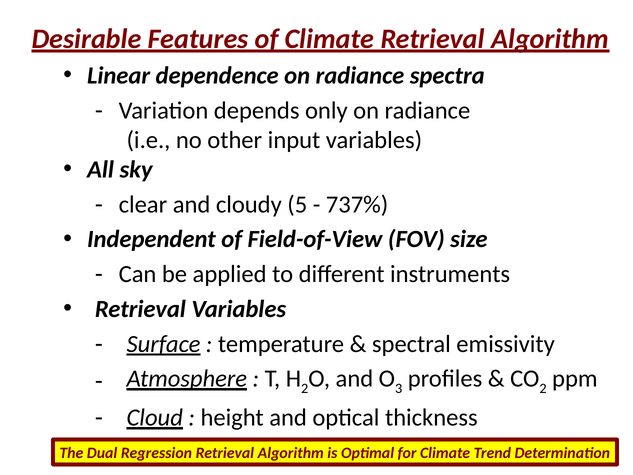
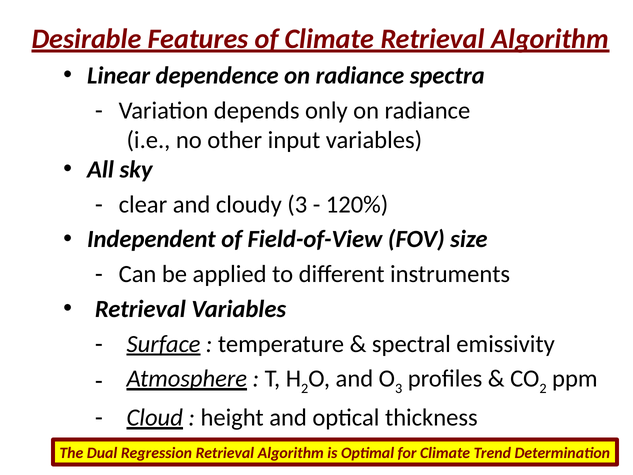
cloudy 5: 5 -> 3
737%: 737% -> 120%
